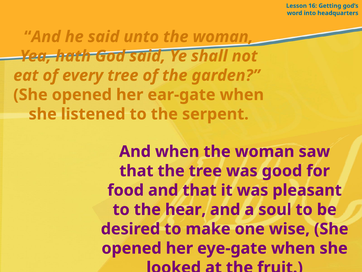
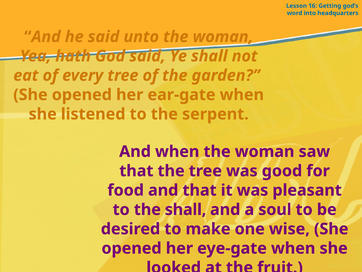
the hear: hear -> shall
